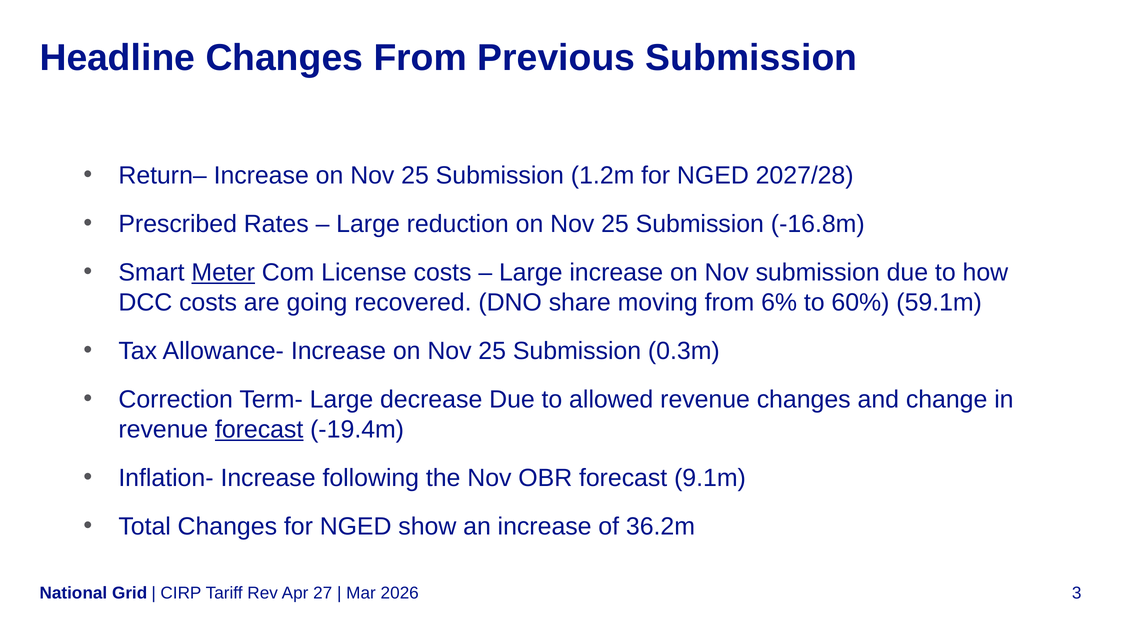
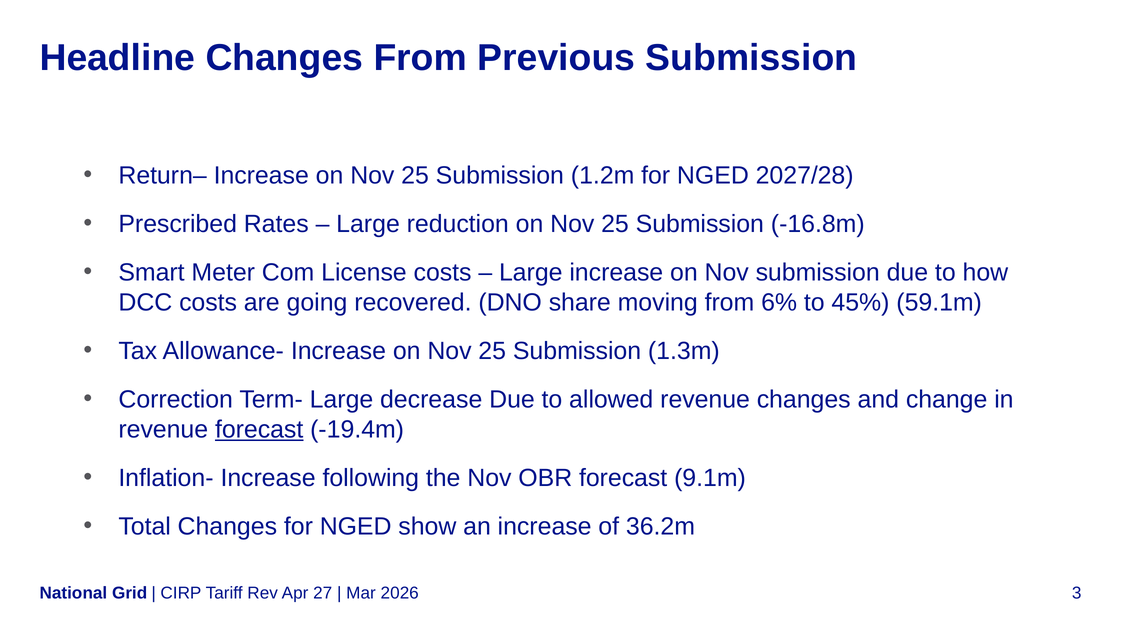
Meter underline: present -> none
60%: 60% -> 45%
0.3m: 0.3m -> 1.3m
